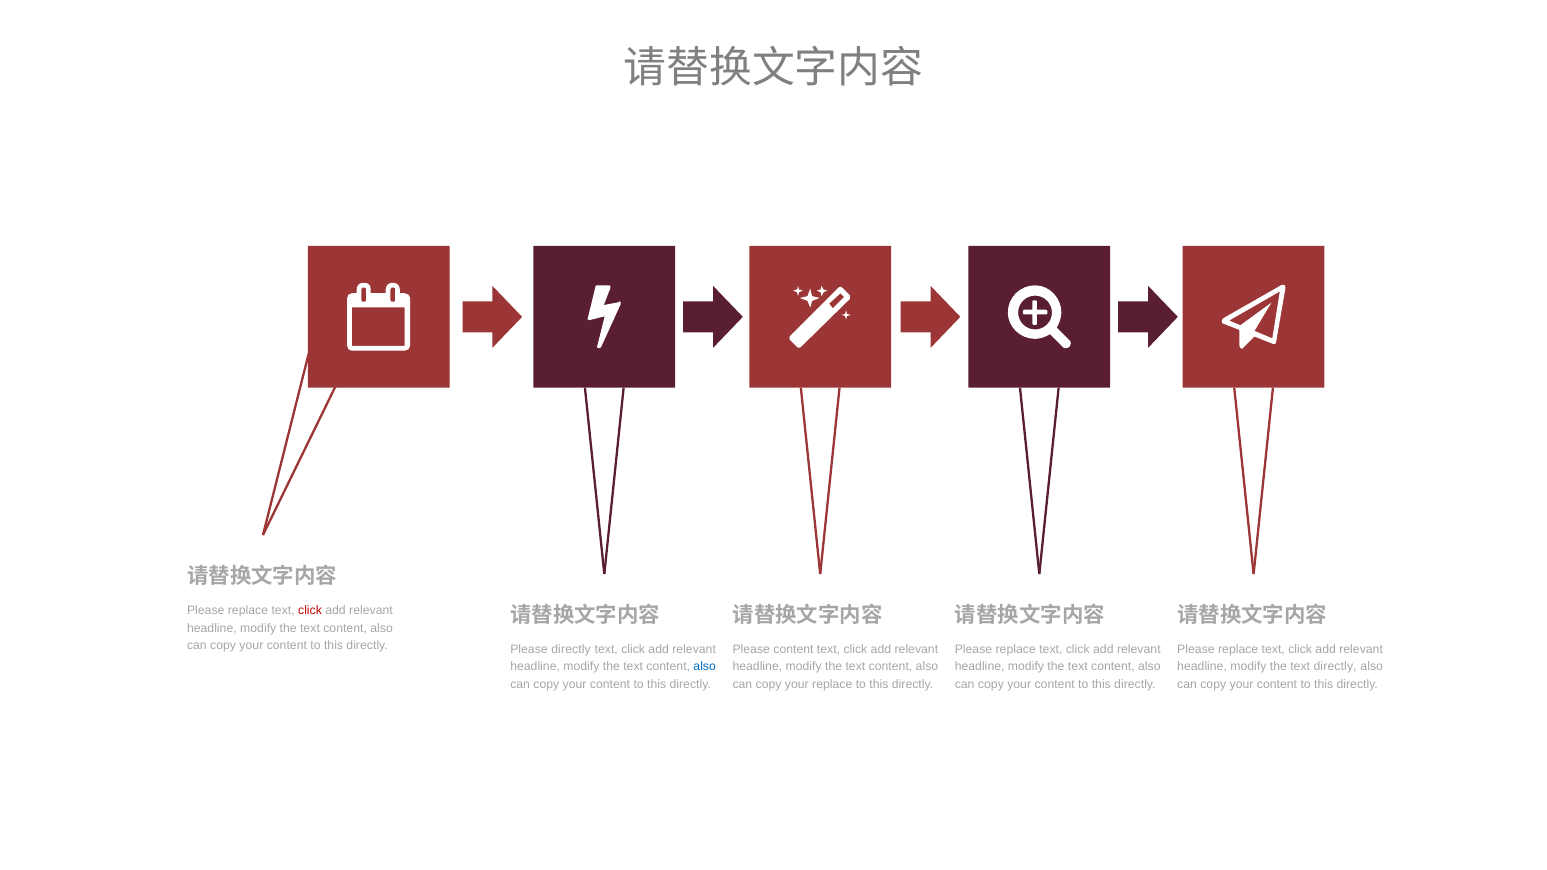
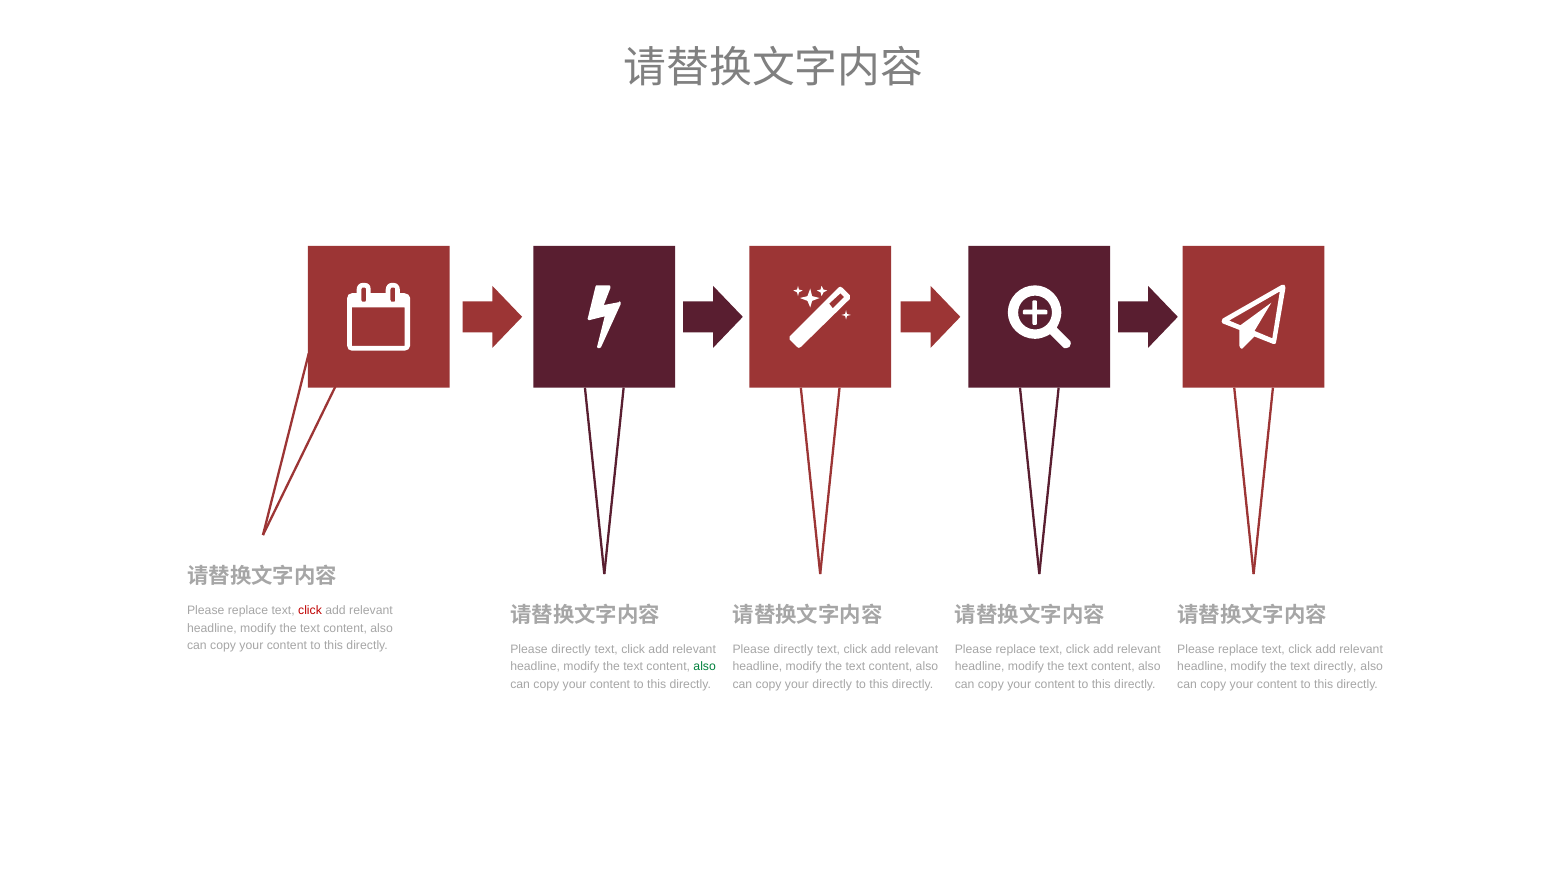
content at (793, 650): content -> directly
also at (705, 667) colour: blue -> green
your replace: replace -> directly
